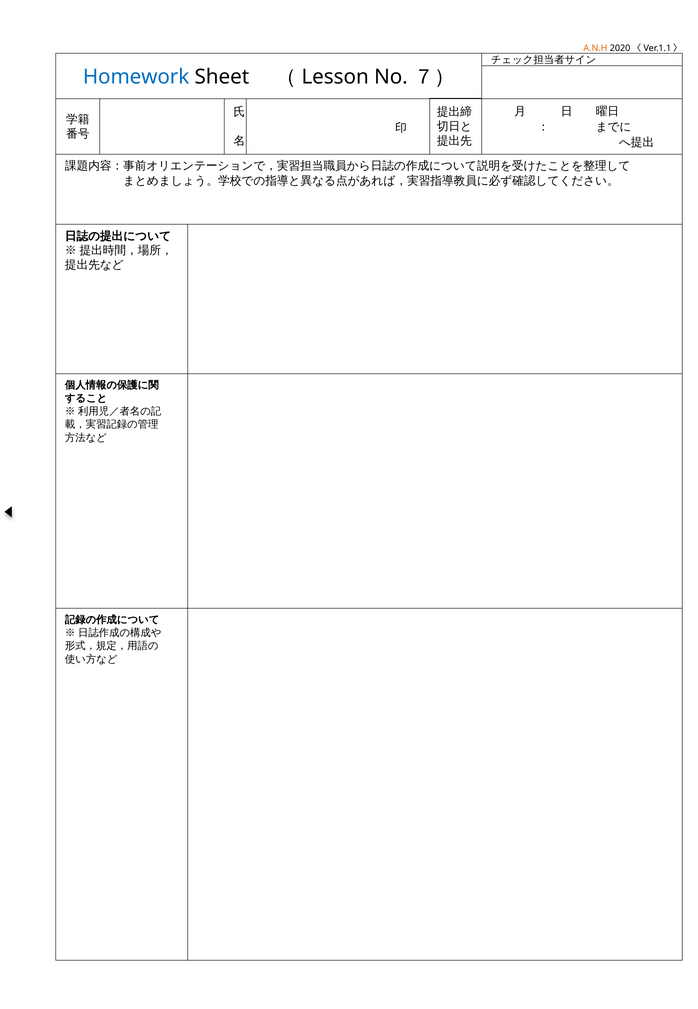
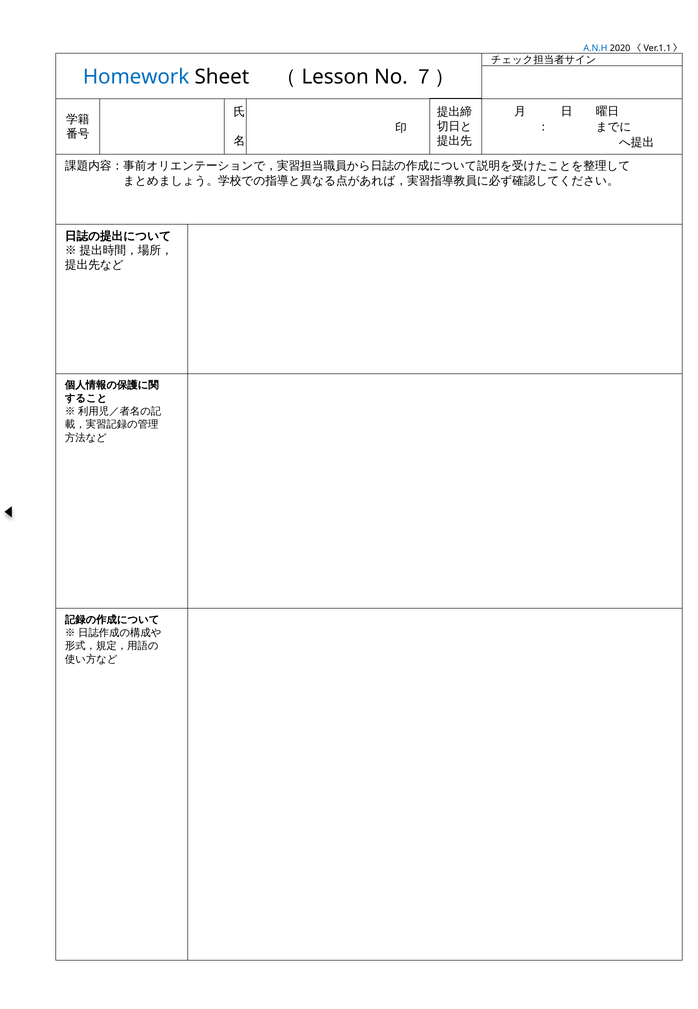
A.N.H colour: orange -> blue
